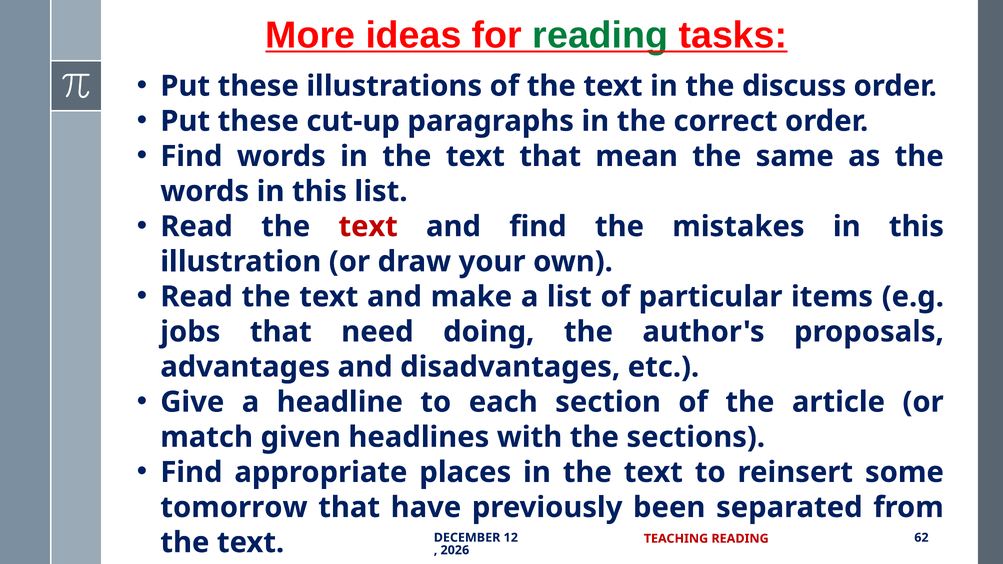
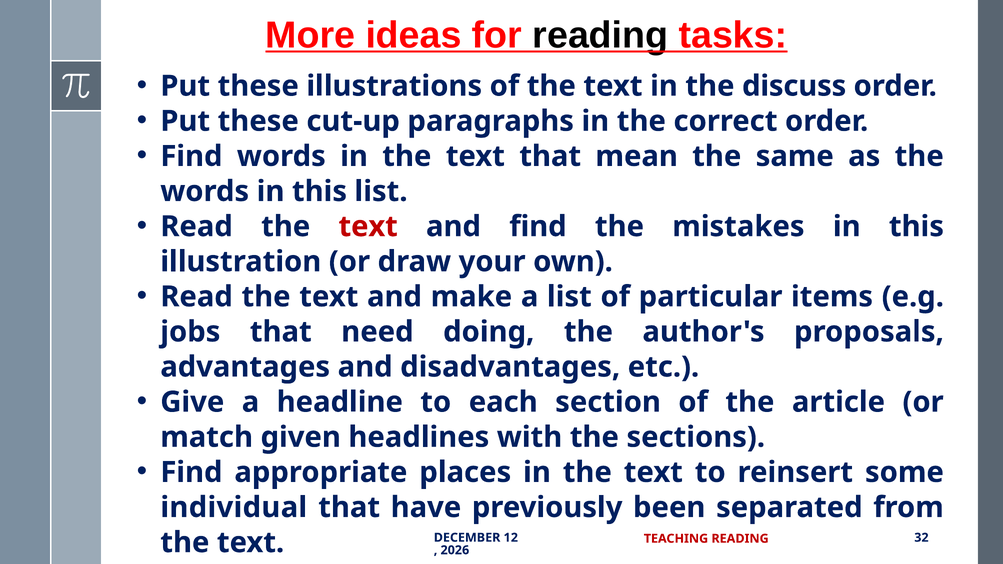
reading at (600, 35) colour: green -> black
tomorrow: tomorrow -> individual
62: 62 -> 32
